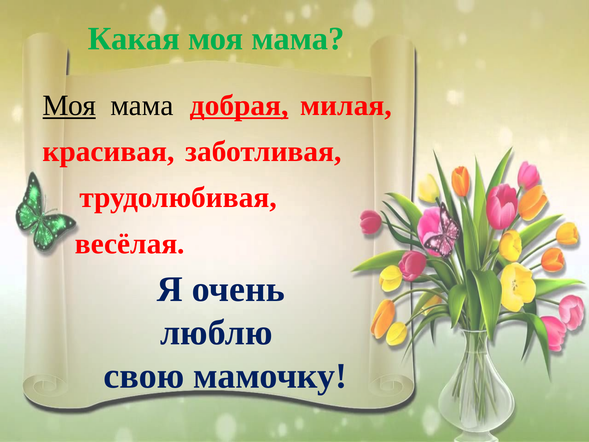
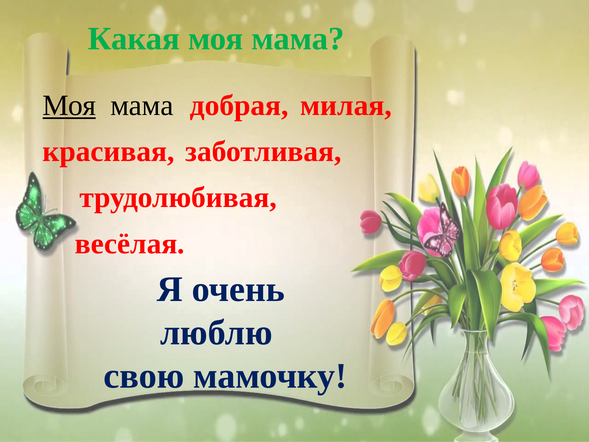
добрая underline: present -> none
